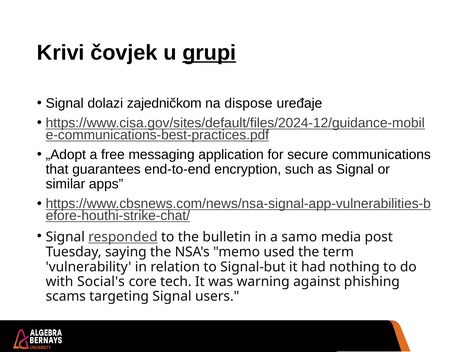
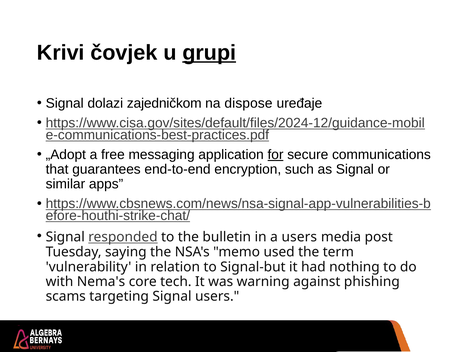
for underline: none -> present
a samo: samo -> users
Social's: Social's -> Nema's
